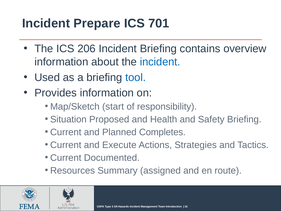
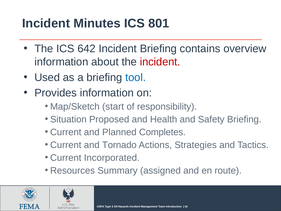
Prepare: Prepare -> Minutes
701: 701 -> 801
206: 206 -> 642
incident at (160, 62) colour: blue -> red
Execute: Execute -> Tornado
Documented: Documented -> Incorporated
